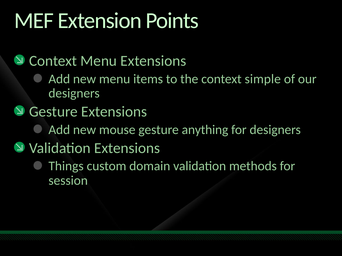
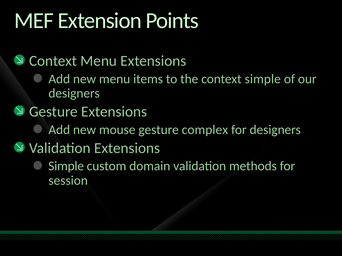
anything: anything -> complex
Things at (66, 166): Things -> Simple
